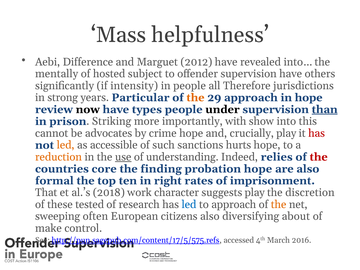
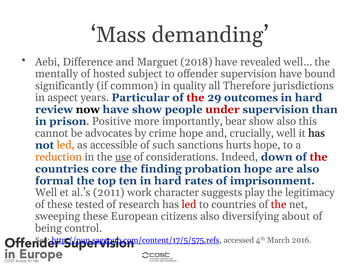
helpfulness: helpfulness -> demanding
2012: 2012 -> 2018
into…: into… -> well…
others: others -> bound
intensity: intensity -> common
in people: people -> quality
strong: strong -> aspect
the at (195, 98) colour: orange -> red
29 approach: approach -> outcomes
hope at (309, 98): hope -> hard
have types: types -> show
under colour: black -> red
than underline: present -> none
Striking: Striking -> Positive
with: with -> bear
show into: into -> also
crucially play: play -> well
has at (317, 133) colour: red -> black
understanding: understanding -> considerations
relies: relies -> down
ten in right: right -> hard
That at (46, 193): That -> Well
2018: 2018 -> 2011
discretion: discretion -> legitimacy
led at (189, 204) colour: blue -> red
to approach: approach -> countries
the at (279, 204) colour: orange -> red
sweeping often: often -> these
make: make -> being
